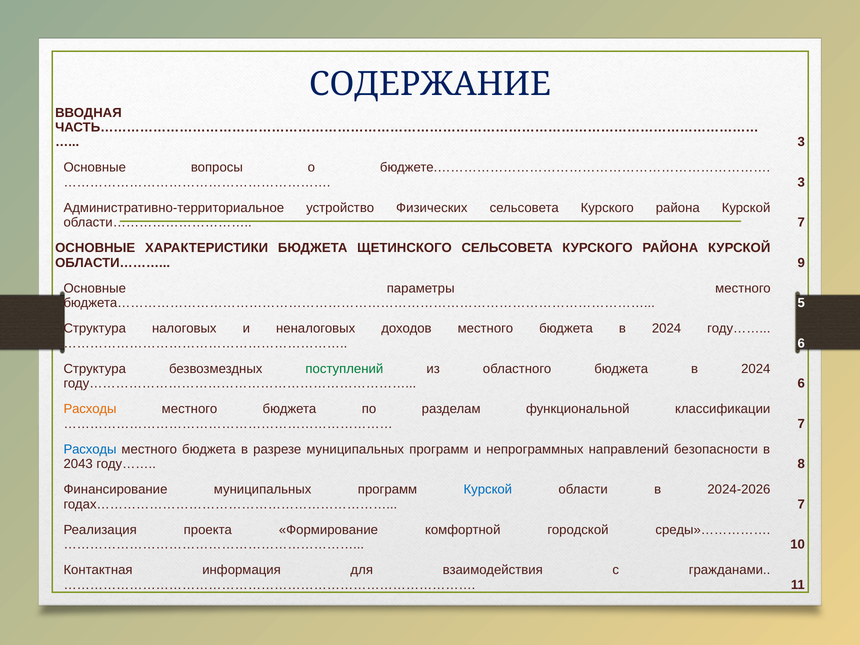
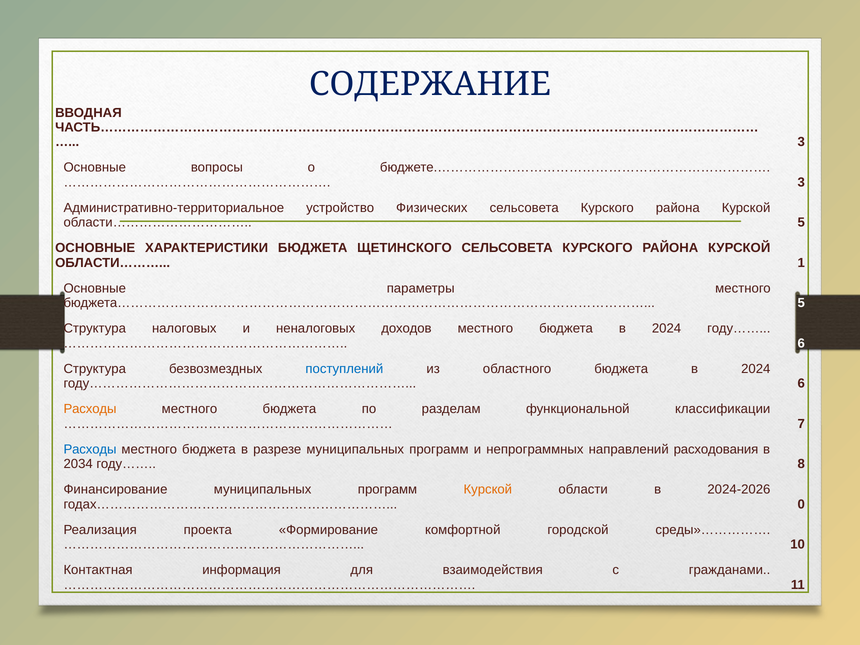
области………………………… 7: 7 -> 5
9: 9 -> 1
поступлений colour: green -> blue
безопасности: безопасности -> расходования
2043: 2043 -> 2034
Курской at (488, 490) colour: blue -> orange
годах………………………………………………………… 7: 7 -> 0
